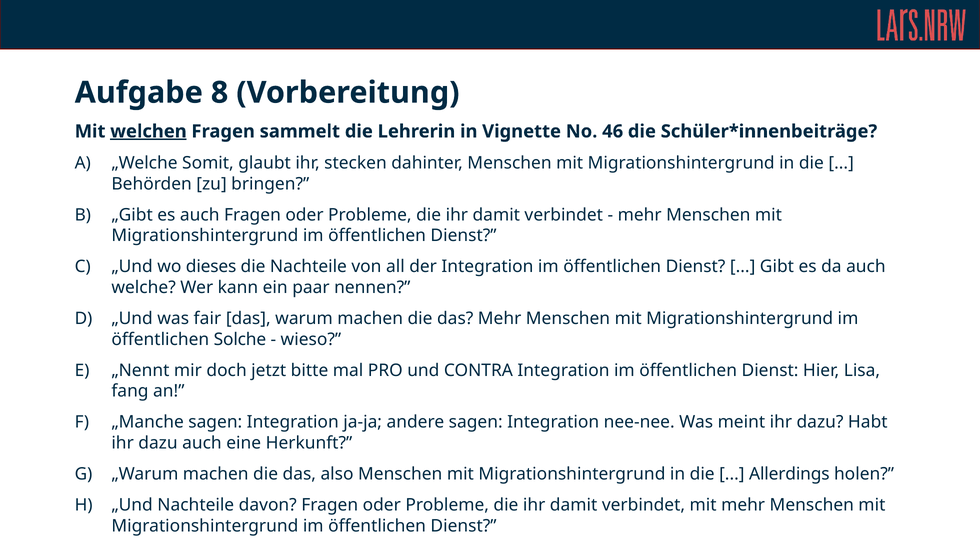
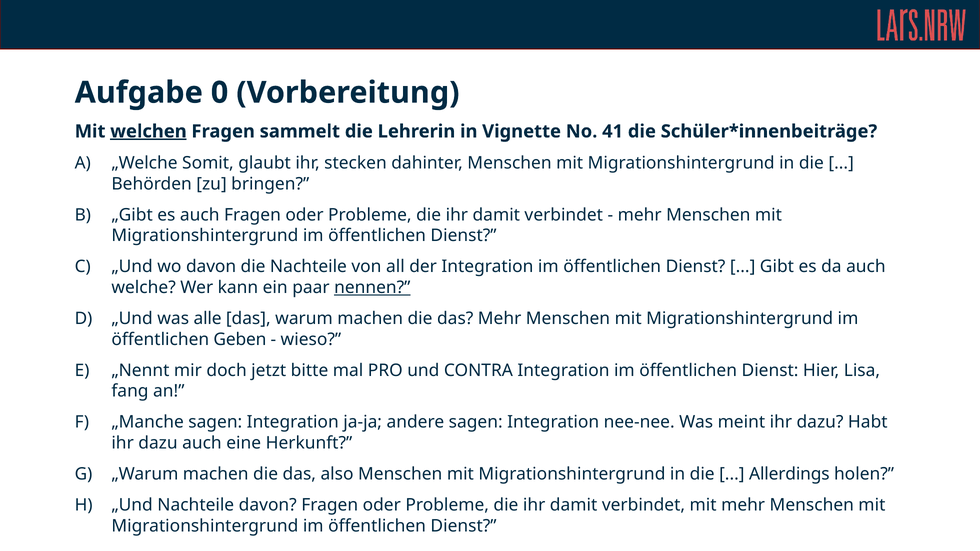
8: 8 -> 0
46: 46 -> 41
wo dieses: dieses -> davon
nennen underline: none -> present
fair: fair -> alle
Solche: Solche -> Geben
